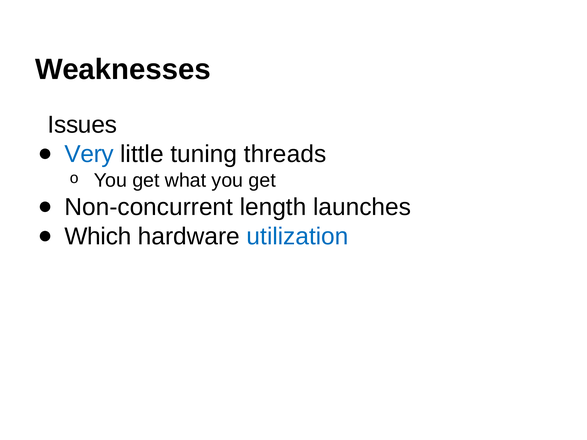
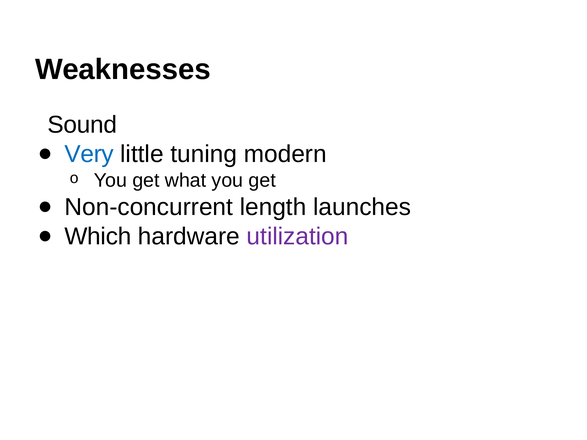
Issues: Issues -> Sound
threads: threads -> modern
utilization colour: blue -> purple
